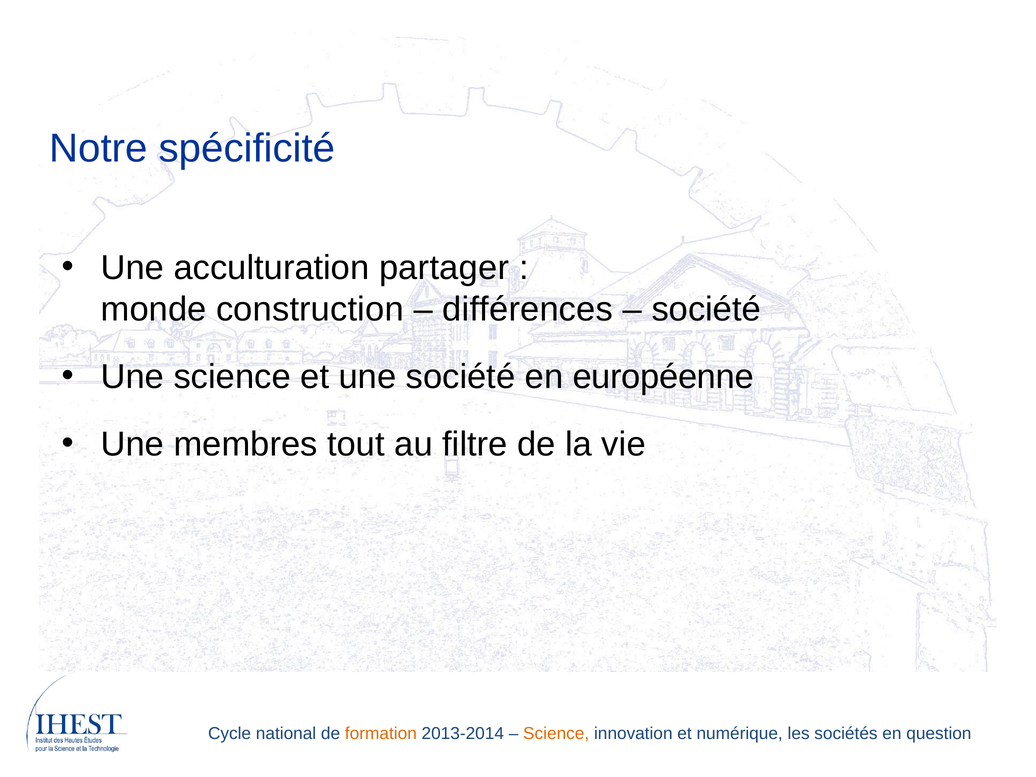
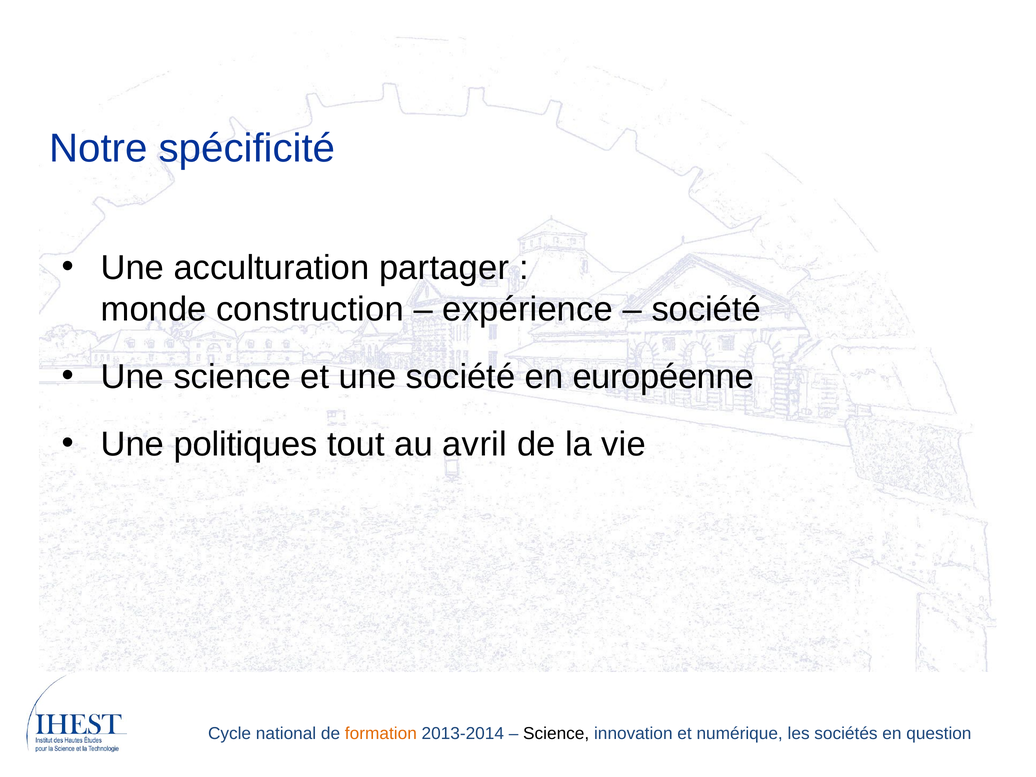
différences: différences -> expérience
membres: membres -> politiques
filtre: filtre -> avril
Science at (556, 733) colour: orange -> black
